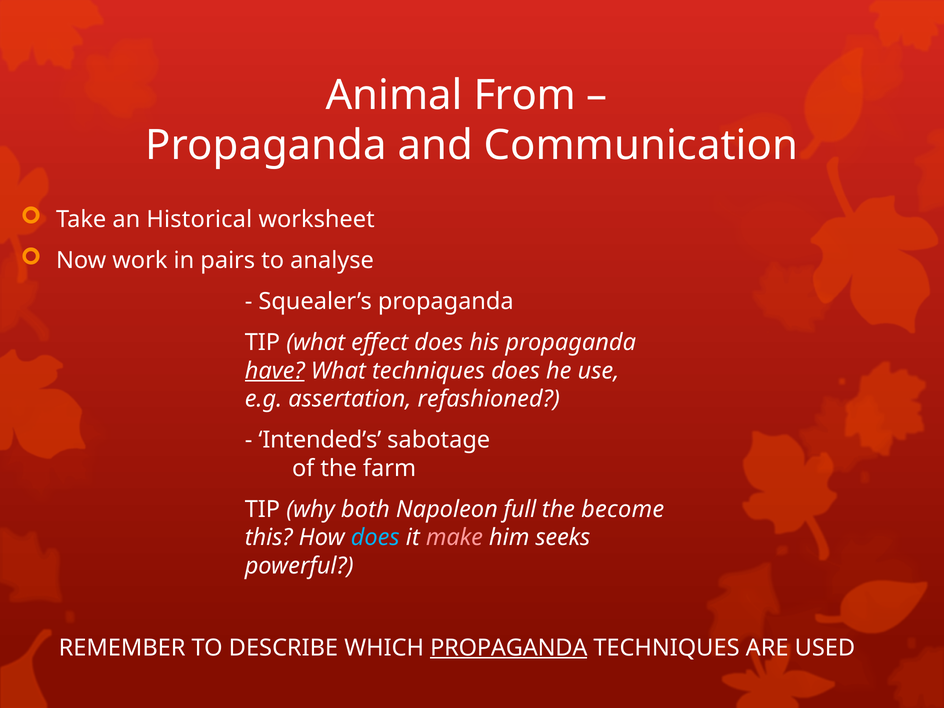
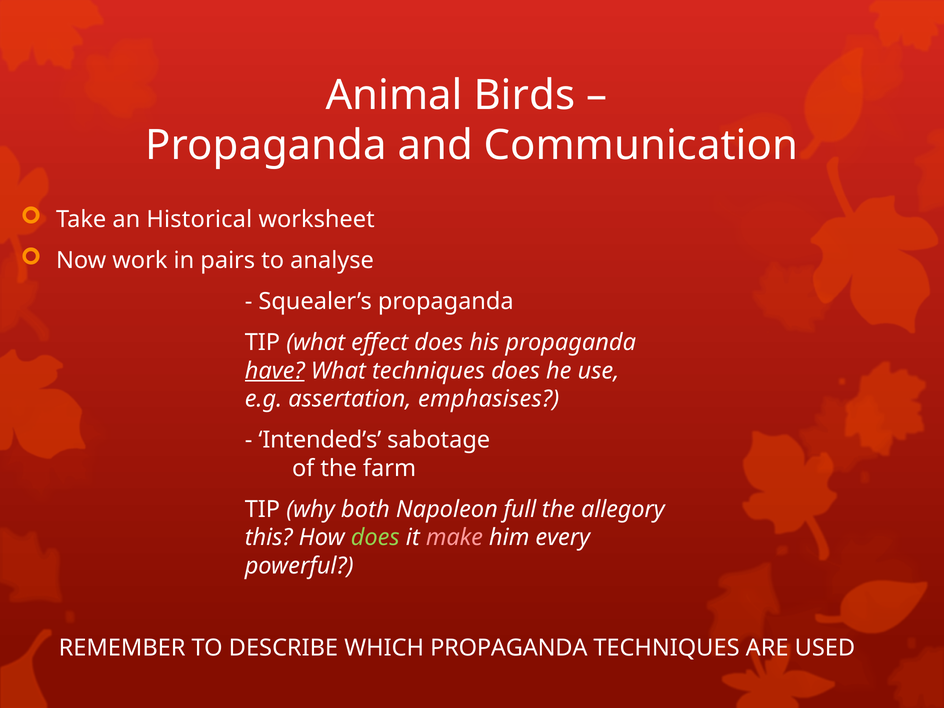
From: From -> Birds
refashioned: refashioned -> emphasises
become: become -> allegory
does at (375, 538) colour: light blue -> light green
seeks: seeks -> every
PROPAGANDA at (509, 648) underline: present -> none
